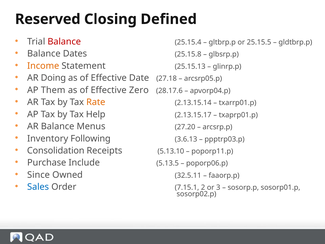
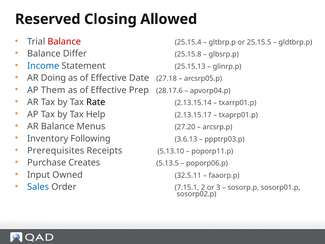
Defined: Defined -> Allowed
Dates: Dates -> Differ
Income colour: orange -> blue
Zero: Zero -> Prep
Rate colour: orange -> black
Consolidation: Consolidation -> Prerequisites
Include: Include -> Creates
Since: Since -> Input
